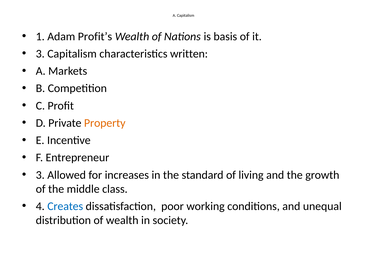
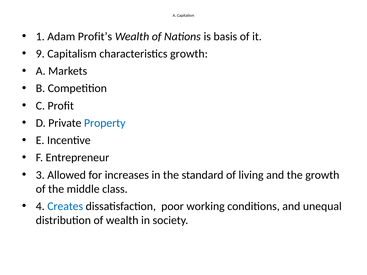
3 at (40, 54): 3 -> 9
characteristics written: written -> growth
Property colour: orange -> blue
